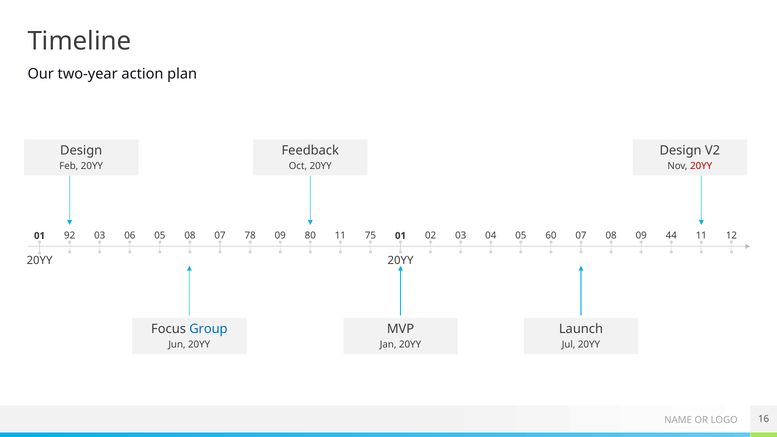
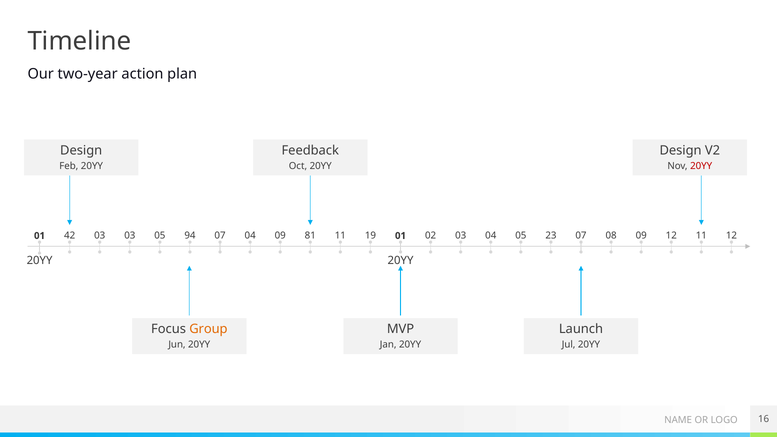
03 06: 06 -> 03
05 08: 08 -> 94
07 78: 78 -> 04
80: 80 -> 81
75: 75 -> 19
60: 60 -> 23
09 44: 44 -> 12
92: 92 -> 42
Group colour: blue -> orange
